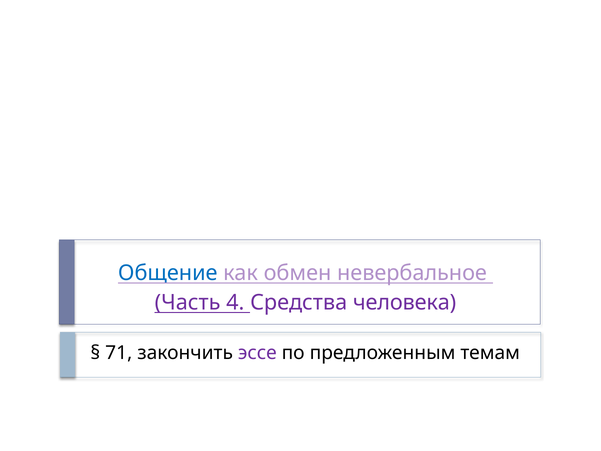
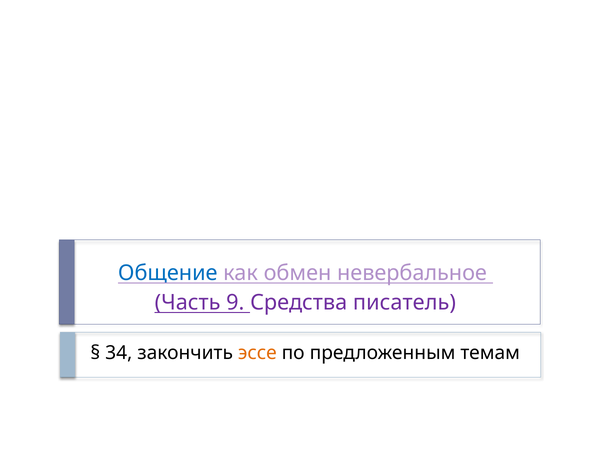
4: 4 -> 9
человека: человека -> писатель
71: 71 -> 34
эссе colour: purple -> orange
